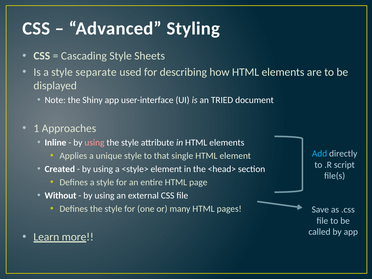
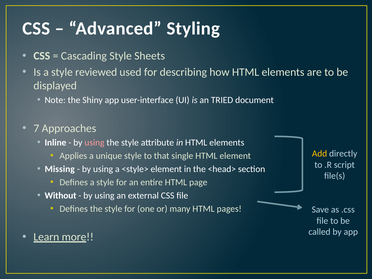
separate: separate -> reviewed
1: 1 -> 7
Add colour: light blue -> yellow
Created: Created -> Missing
